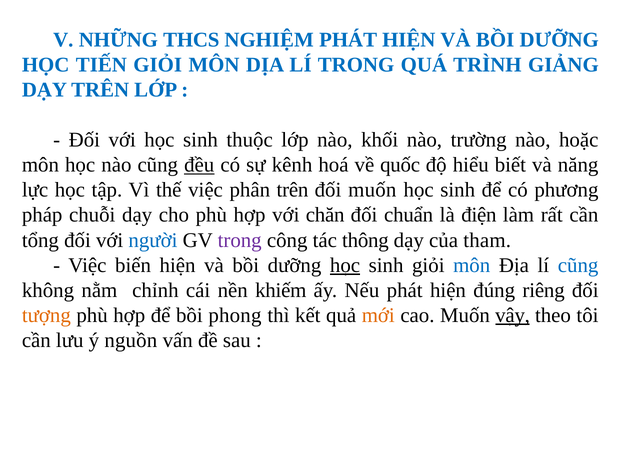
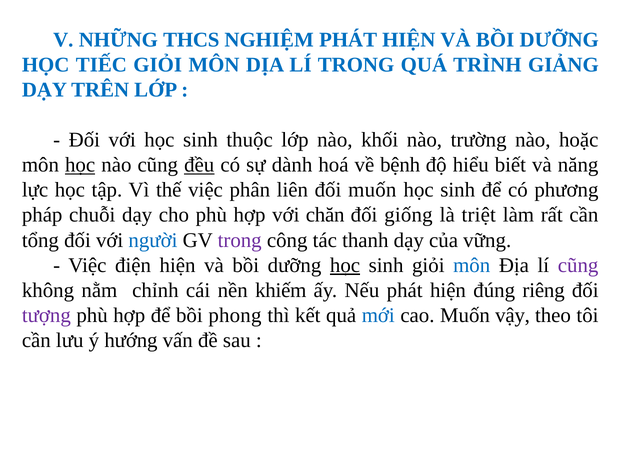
TIẾN: TIẾN -> TIẾC
học at (80, 165) underline: none -> present
kênh: kênh -> dành
quốc: quốc -> bệnh
phân trên: trên -> liên
chuẩn: chuẩn -> giống
điện: điện -> triệt
thông: thông -> thanh
tham: tham -> vững
biến: biến -> điện
cũng at (578, 265) colour: blue -> purple
tượng colour: orange -> purple
mới colour: orange -> blue
vậy underline: present -> none
nguồn: nguồn -> hướng
